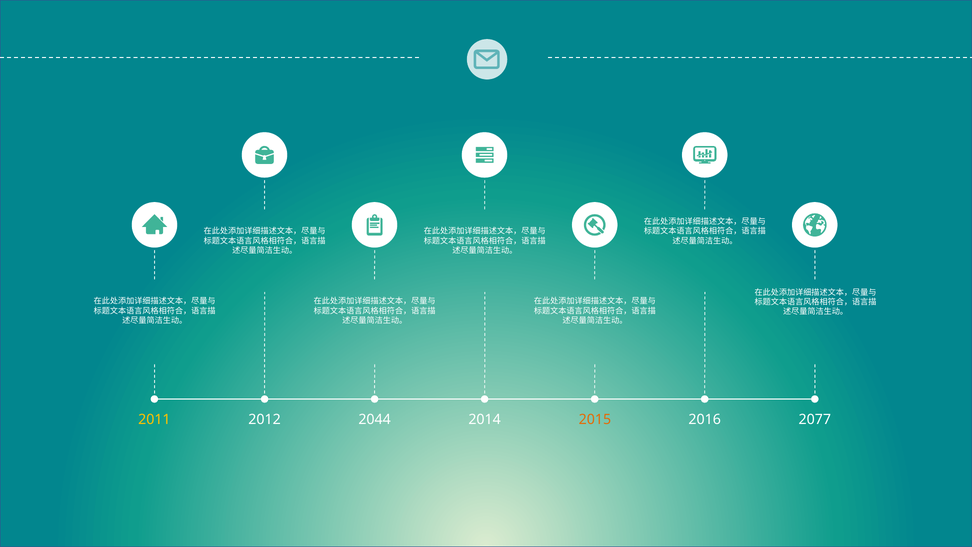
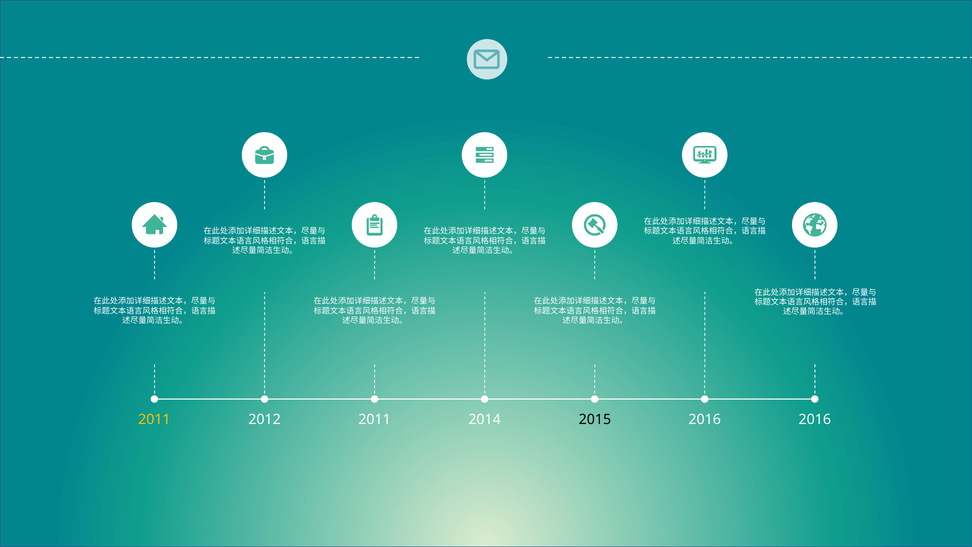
2012 2044: 2044 -> 2011
2015 colour: orange -> black
2016 2077: 2077 -> 2016
